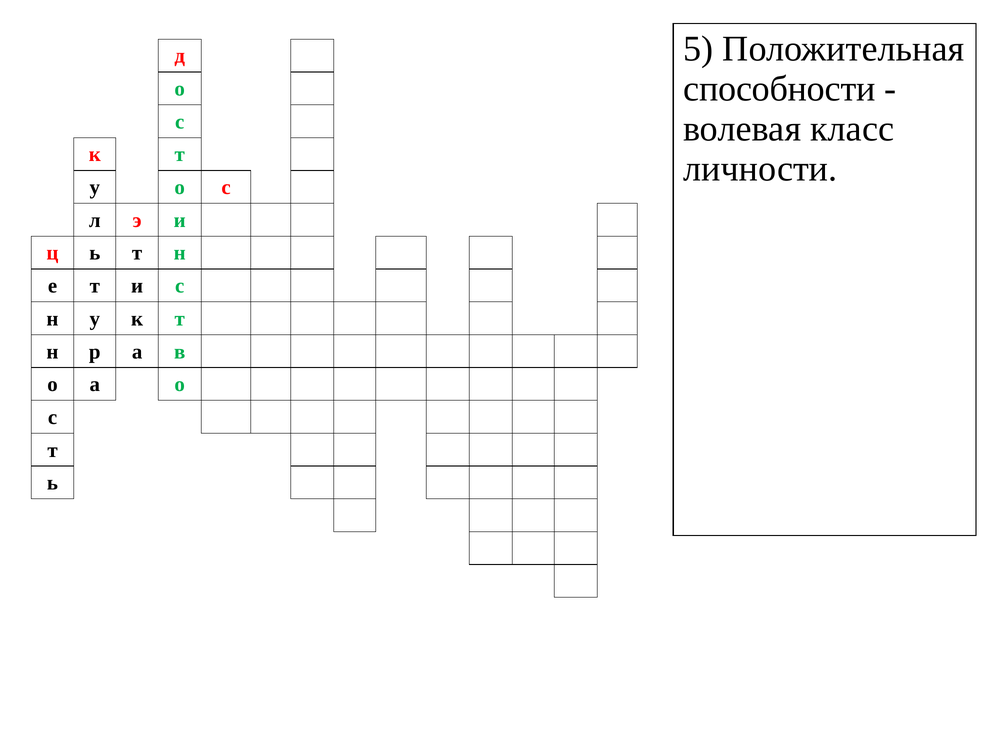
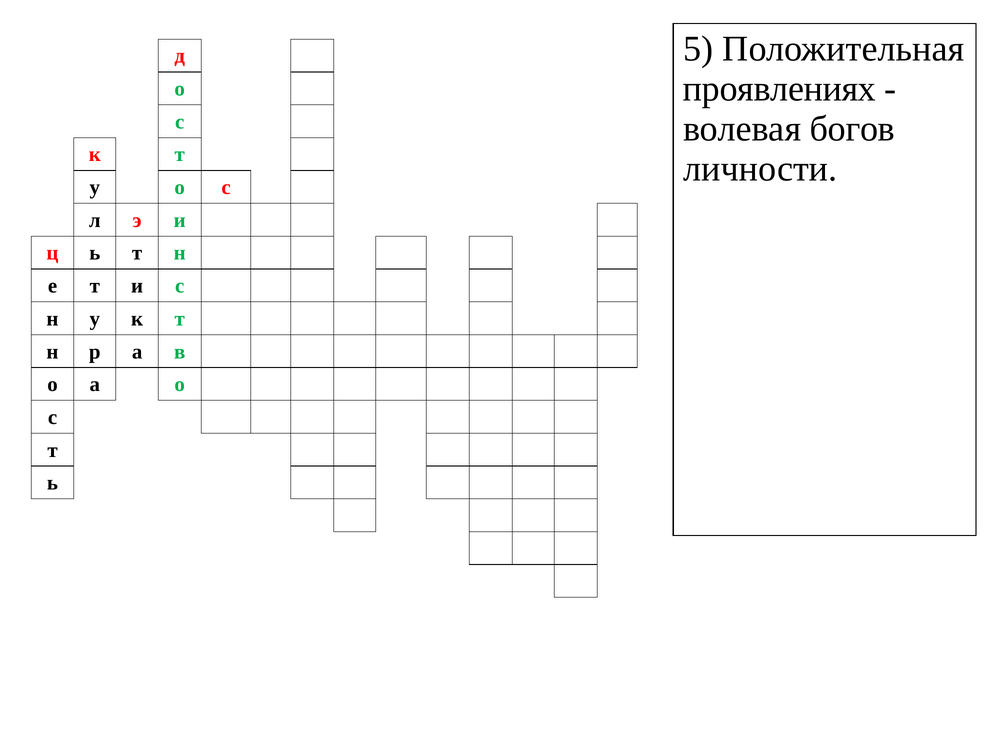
способности: способности -> проявлениях
класс: класс -> богов
